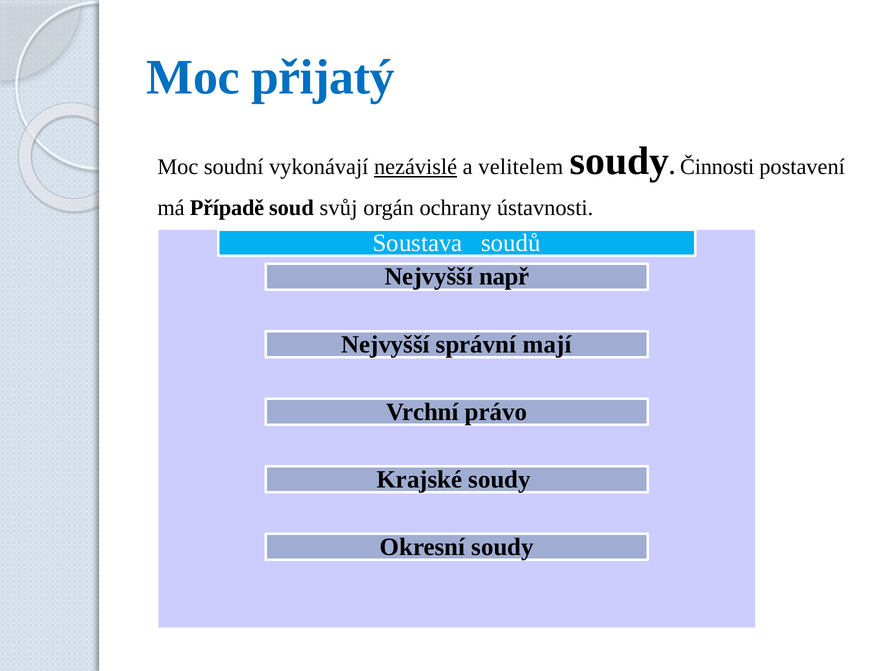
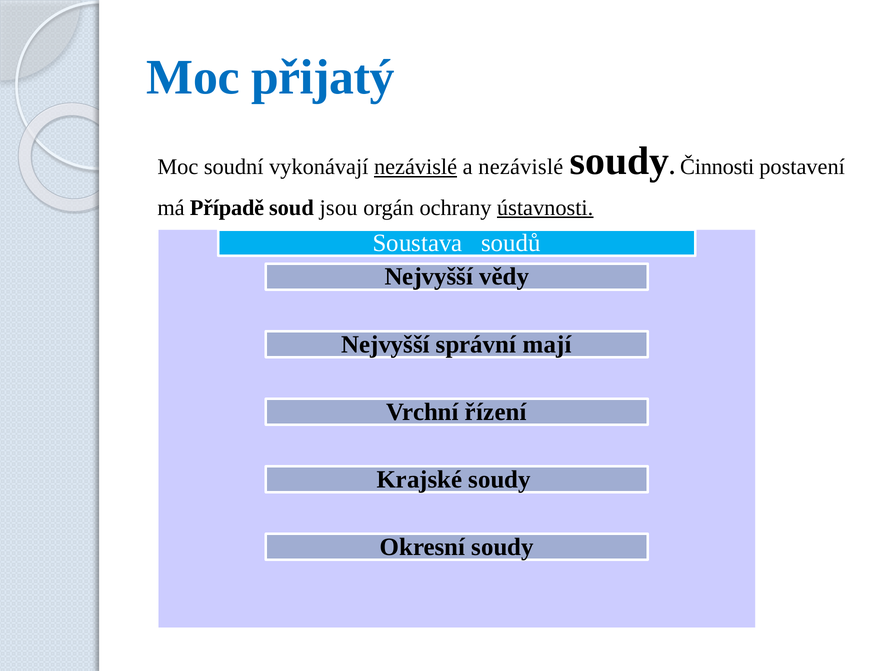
a velitelem: velitelem -> nezávislé
svůj: svůj -> jsou
ústavnosti underline: none -> present
např: např -> vědy
právo: právo -> řízení
